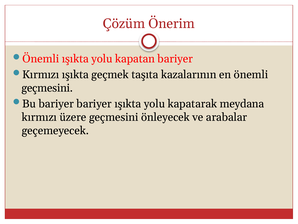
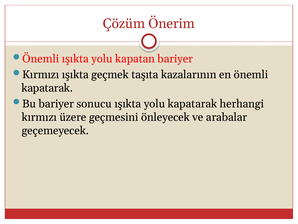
geçmesini at (47, 88): geçmesini -> kapatarak
bariyer bariyer: bariyer -> sonucu
meydana: meydana -> herhangi
